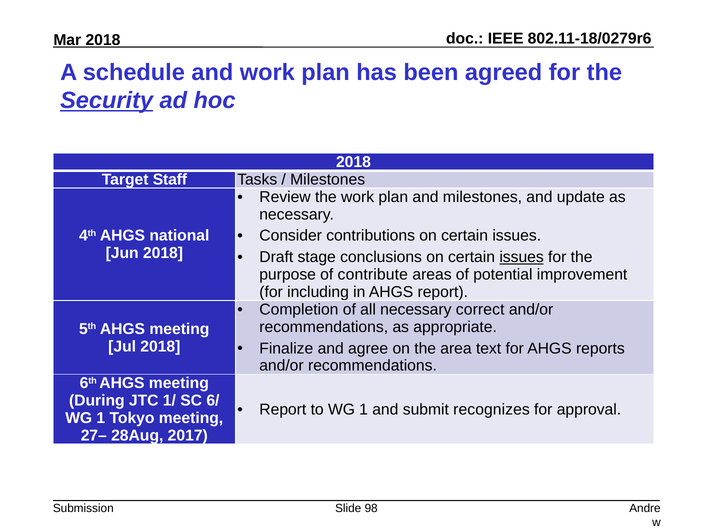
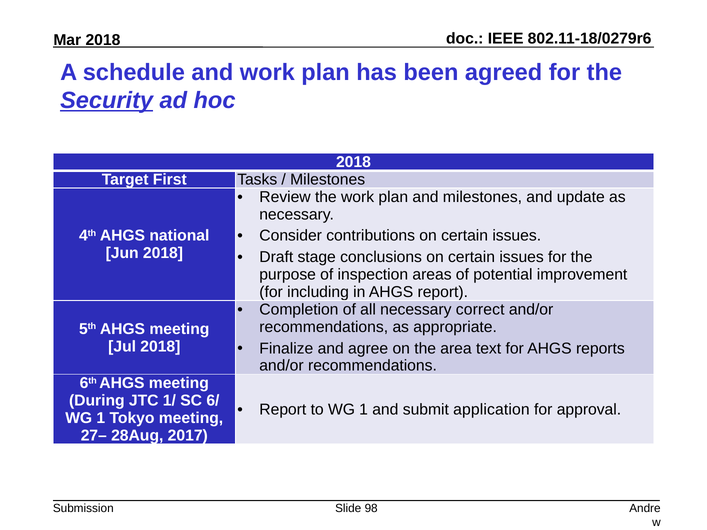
Staff: Staff -> First
issues at (522, 257) underline: present -> none
contribute: contribute -> inspection
recognizes: recognizes -> application
